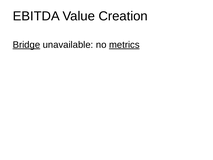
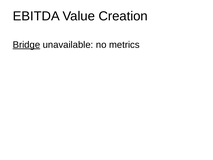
metrics underline: present -> none
